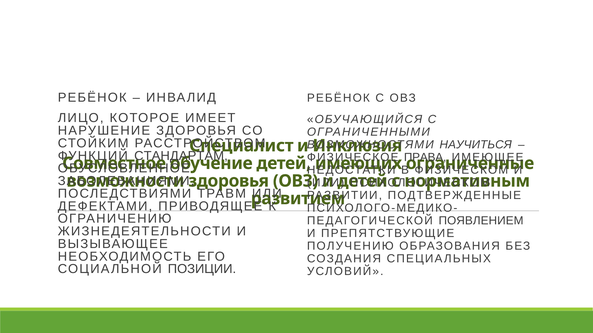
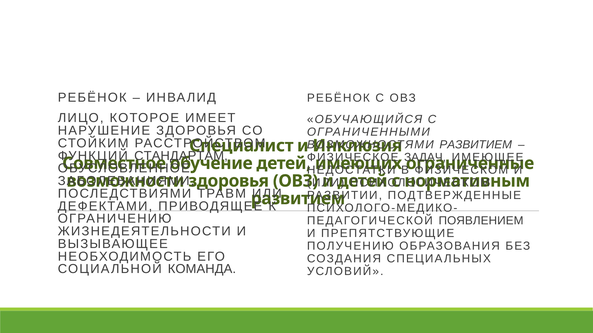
НАУЧИТЬСЯ at (476, 145): НАУЧИТЬСЯ -> РАЗВИТИЕМ
ПРАВА: ПРАВА -> ЗАДАЧ
ПОЗИЦИИ: ПОЗИЦИИ -> КОМАНДА
